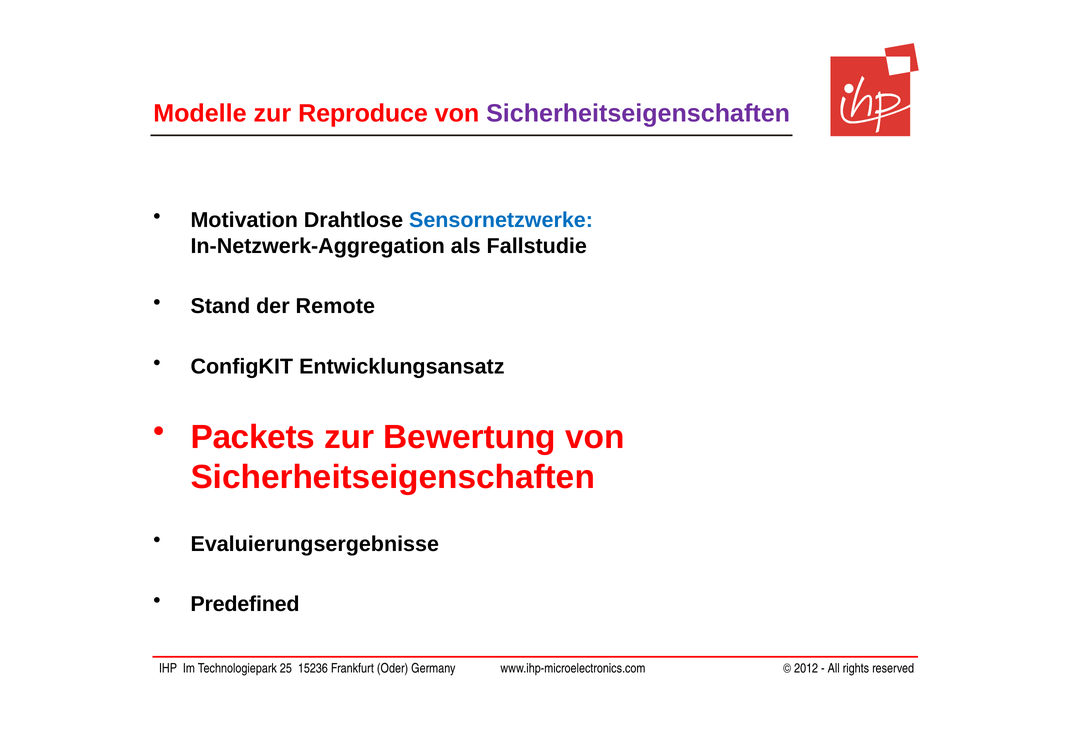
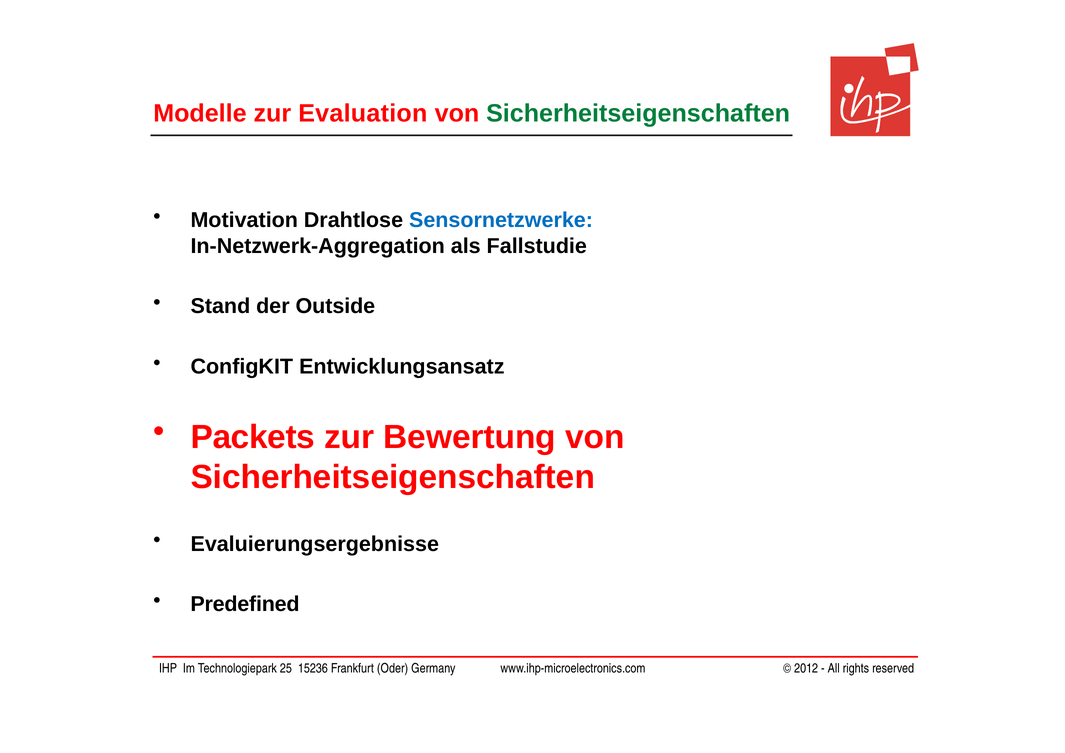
Reproduce: Reproduce -> Evaluation
Sicherheitseigenschaften at (638, 114) colour: purple -> green
Remote: Remote -> Outside
